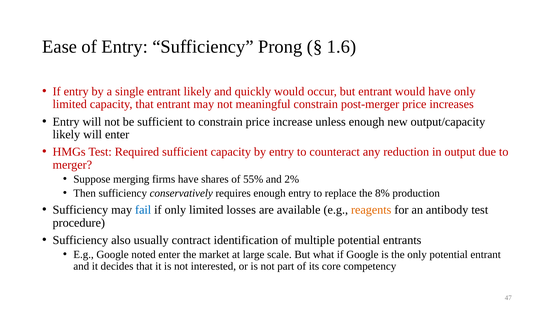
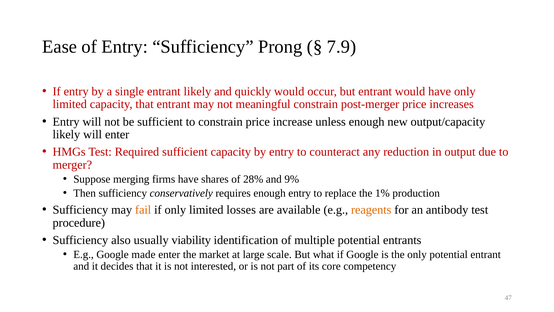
1.6: 1.6 -> 7.9
55%: 55% -> 28%
2%: 2% -> 9%
8%: 8% -> 1%
fail colour: blue -> orange
contract: contract -> viability
noted: noted -> made
